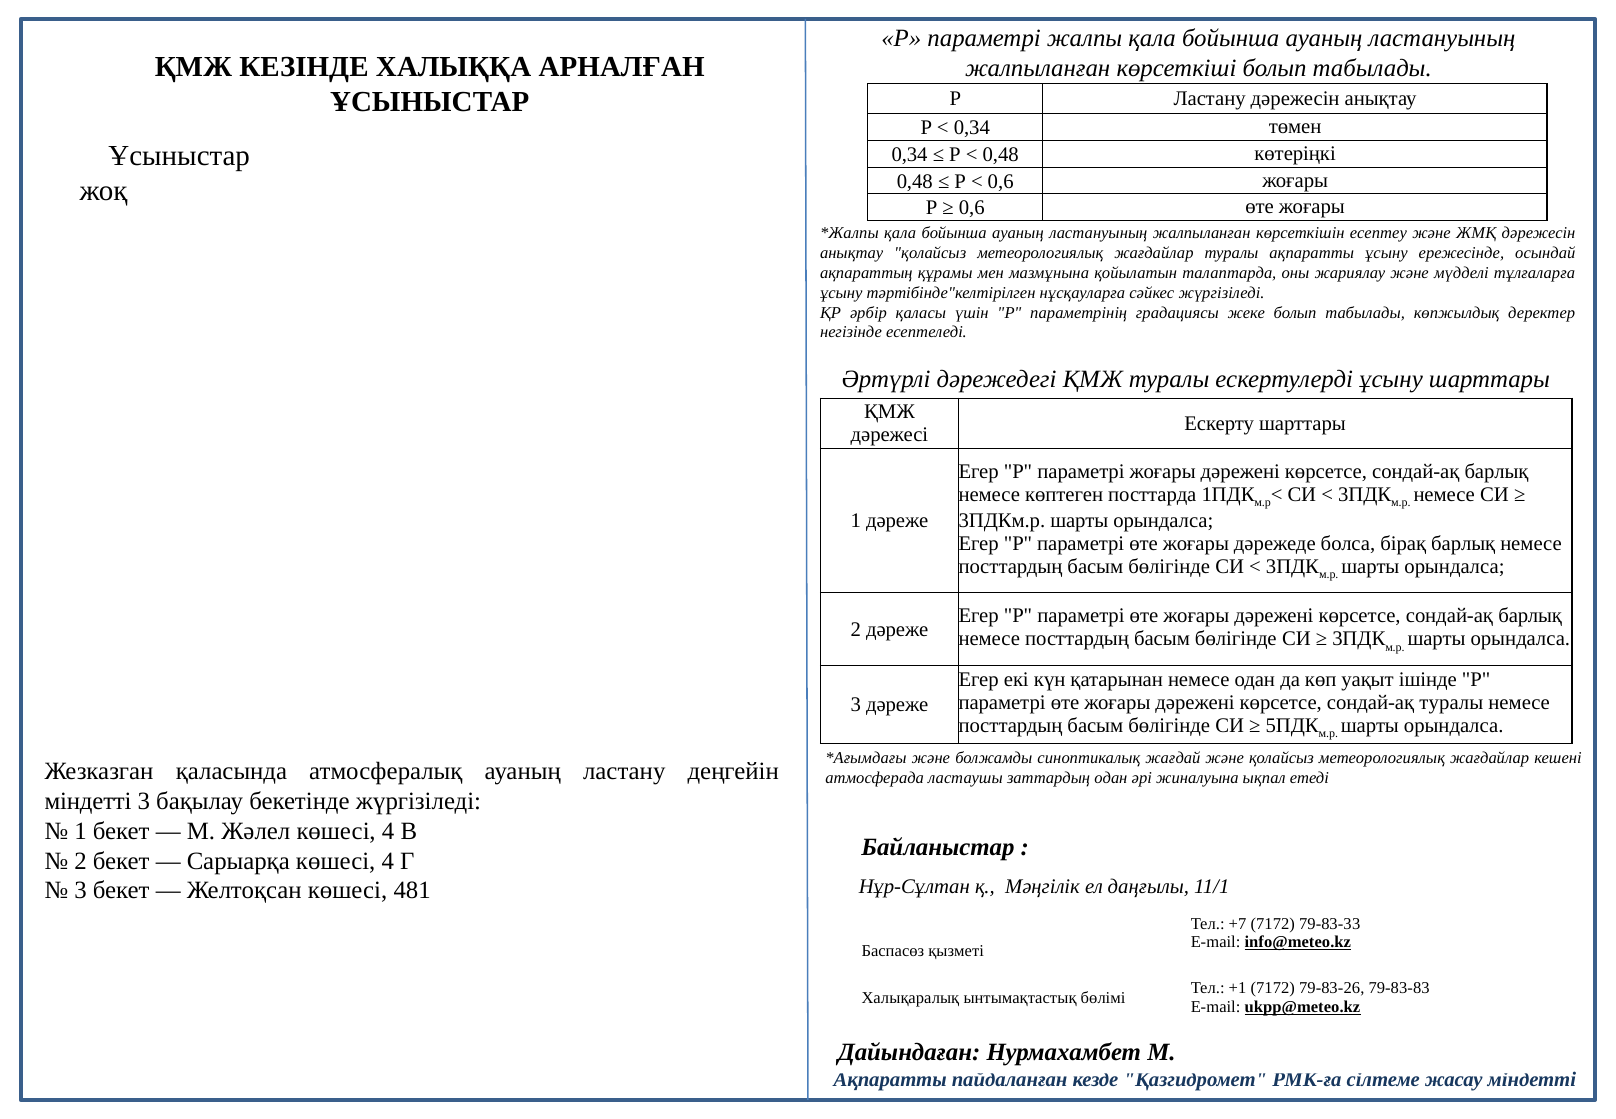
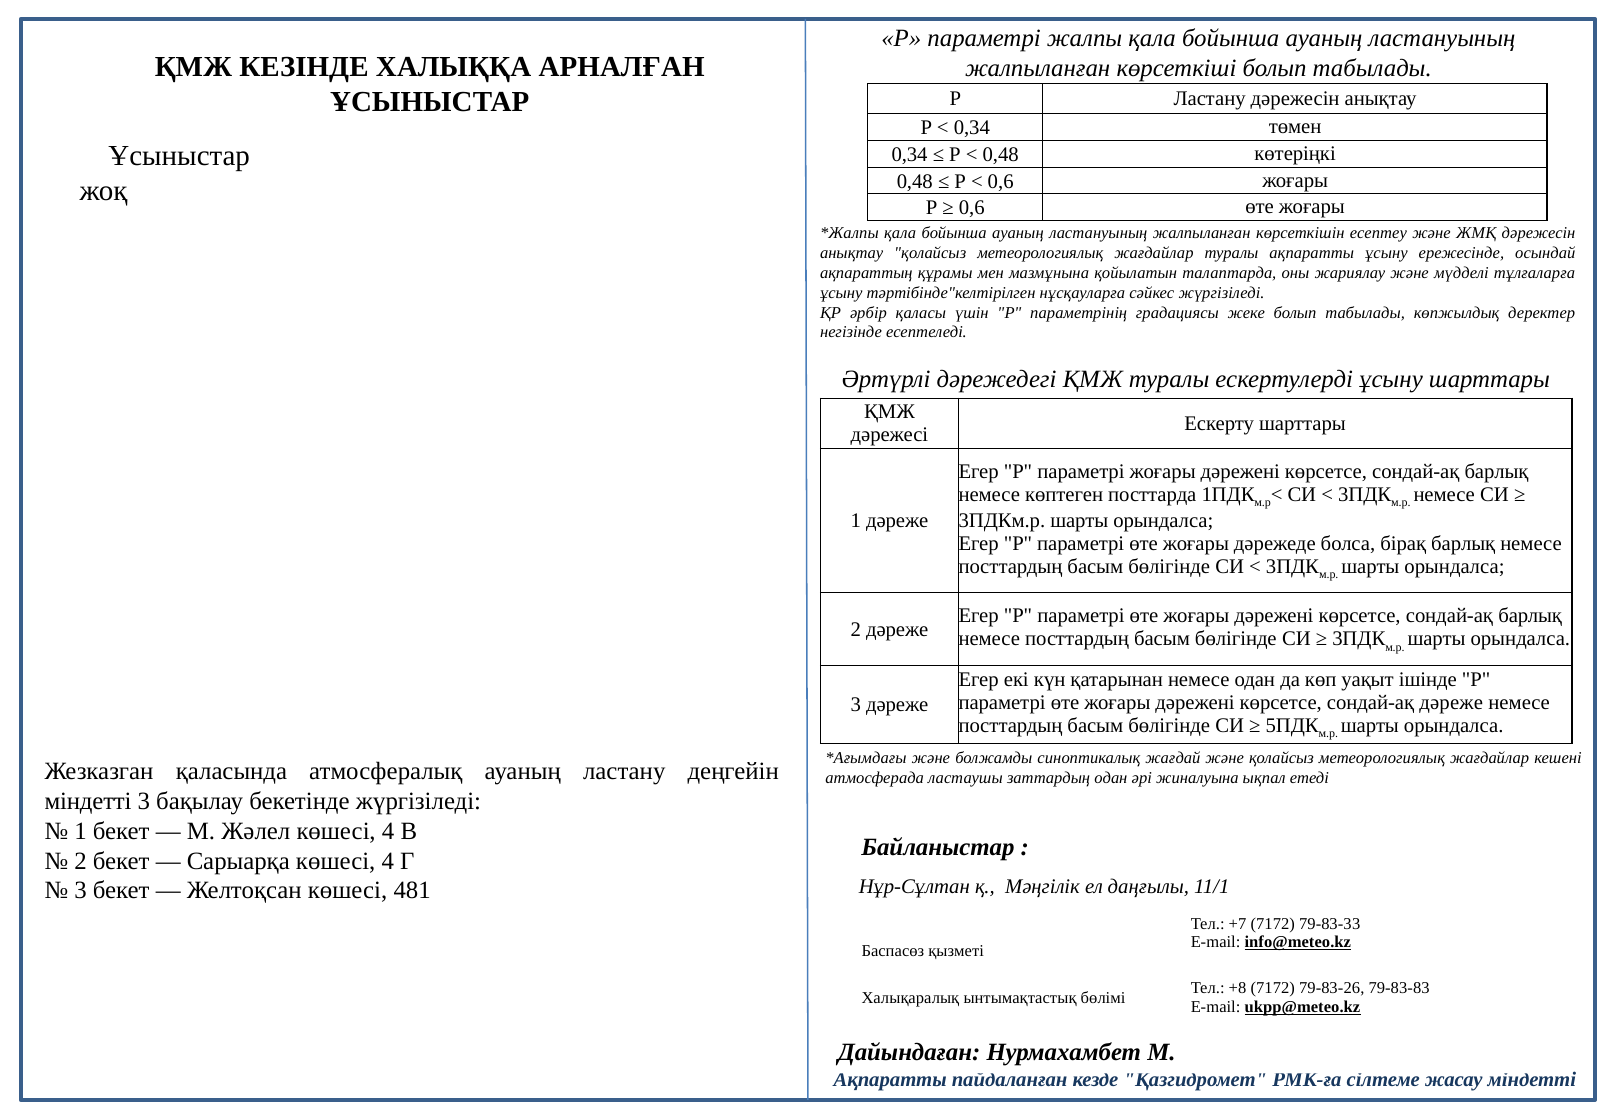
сондай-ақ туралы: туралы -> дәреже
+1: +1 -> +8
